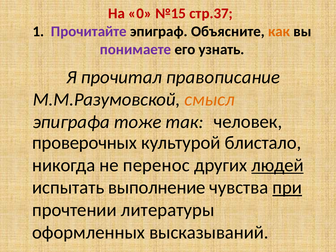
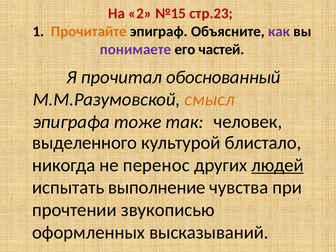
0: 0 -> 2
стр.37: стр.37 -> стр.23
Прочитайте colour: purple -> orange
как colour: orange -> purple
узнать: узнать -> частей
правописание: правописание -> обоснованный
проверочных: проверочных -> выделенного
при underline: present -> none
литературы: литературы -> звукописью
